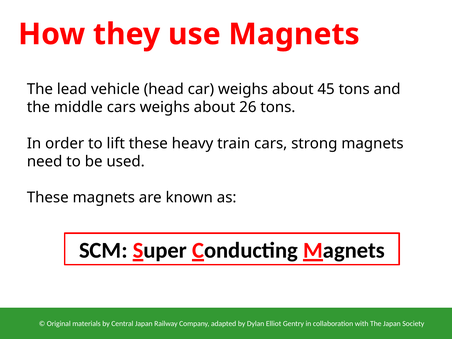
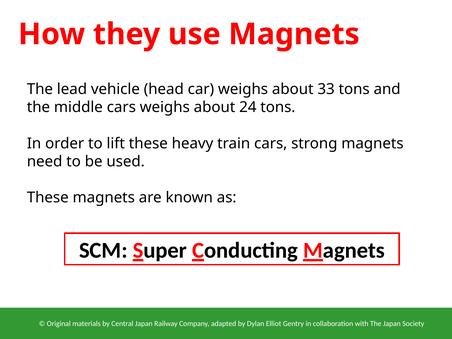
45: 45 -> 33
26: 26 -> 24
